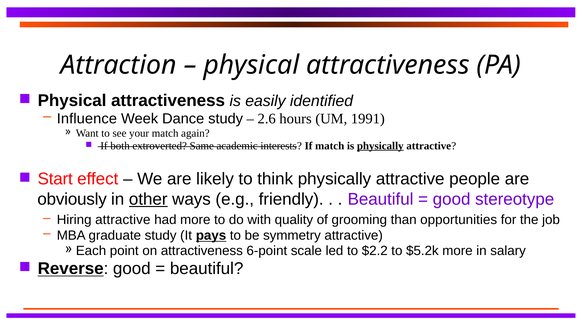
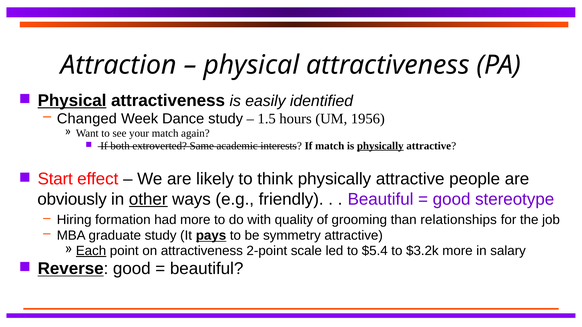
Physical at (72, 101) underline: none -> present
Influence: Influence -> Changed
2.6: 2.6 -> 1.5
1991: 1991 -> 1956
Hiring attractive: attractive -> formation
opportunities: opportunities -> relationships
Each underline: none -> present
6-point: 6-point -> 2-point
$2.2: $2.2 -> $5.4
$5.2k: $5.2k -> $3.2k
